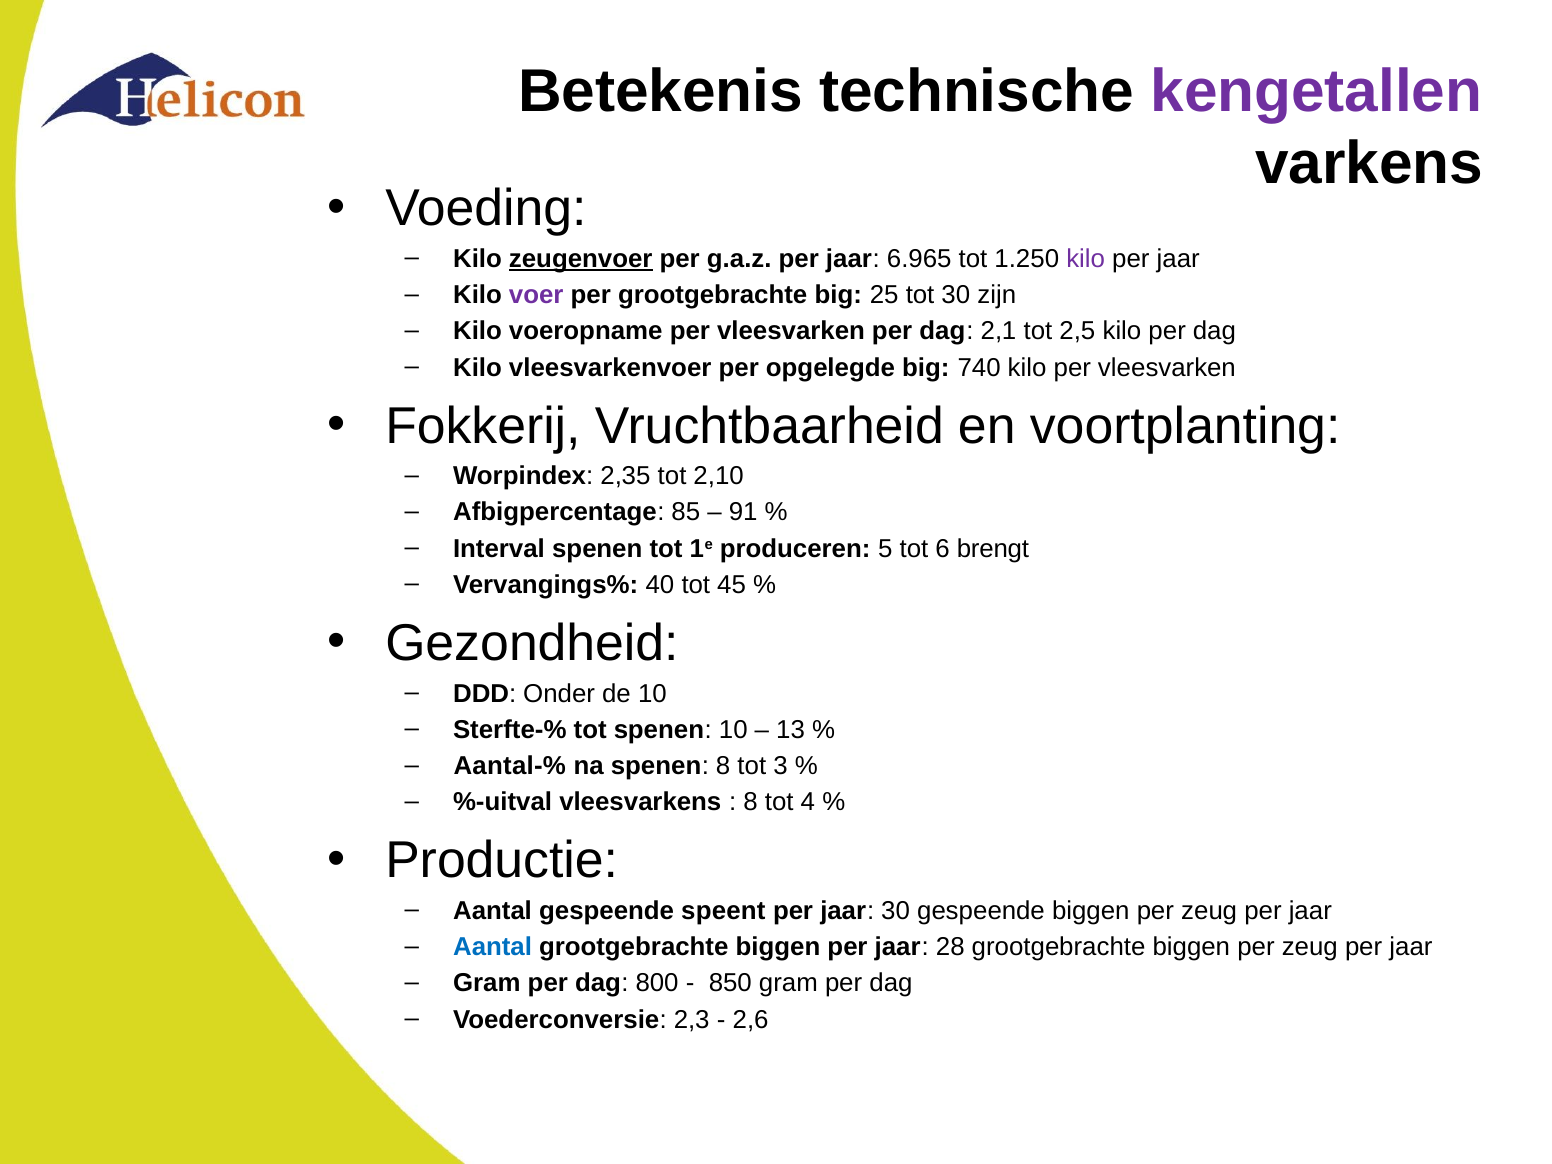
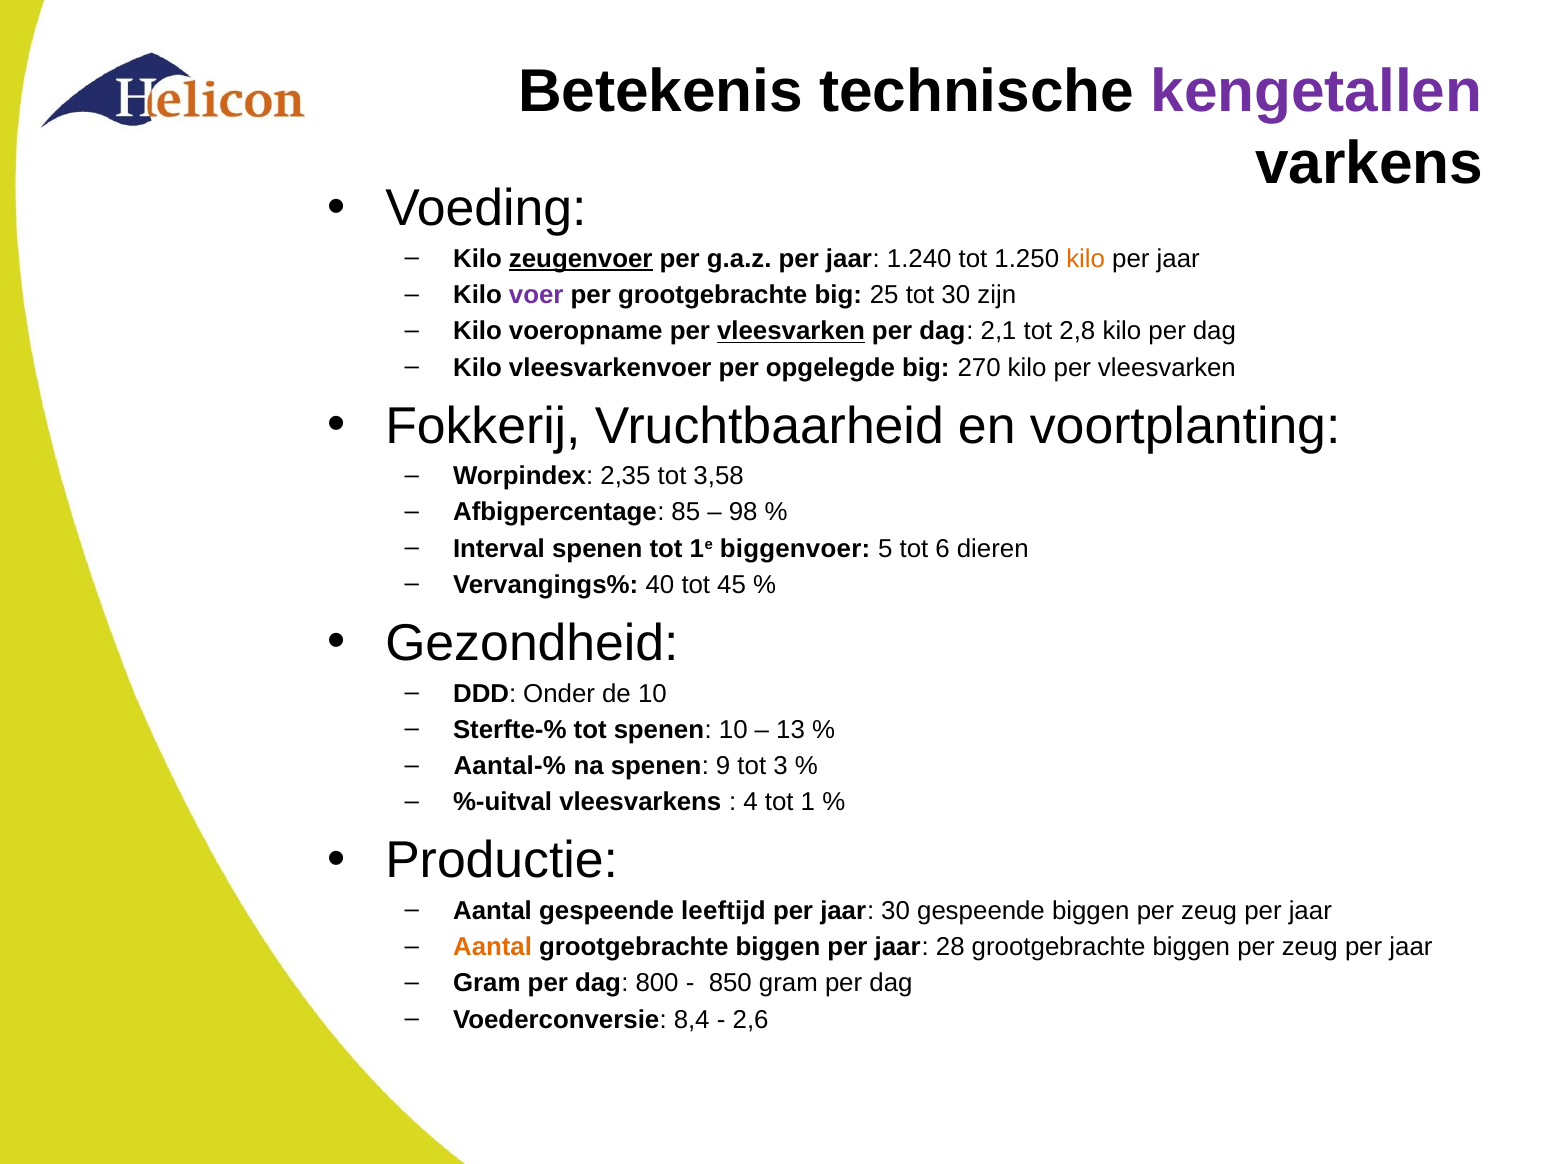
6.965: 6.965 -> 1.240
kilo at (1086, 259) colour: purple -> orange
vleesvarken at (791, 331) underline: none -> present
2,5: 2,5 -> 2,8
740: 740 -> 270
2,10: 2,10 -> 3,58
91: 91 -> 98
produceren: produceren -> biggenvoer
brengt: brengt -> dieren
spenen 8: 8 -> 9
8 at (751, 802): 8 -> 4
4: 4 -> 1
speent: speent -> leeftijd
Aantal at (493, 947) colour: blue -> orange
2,3: 2,3 -> 8,4
